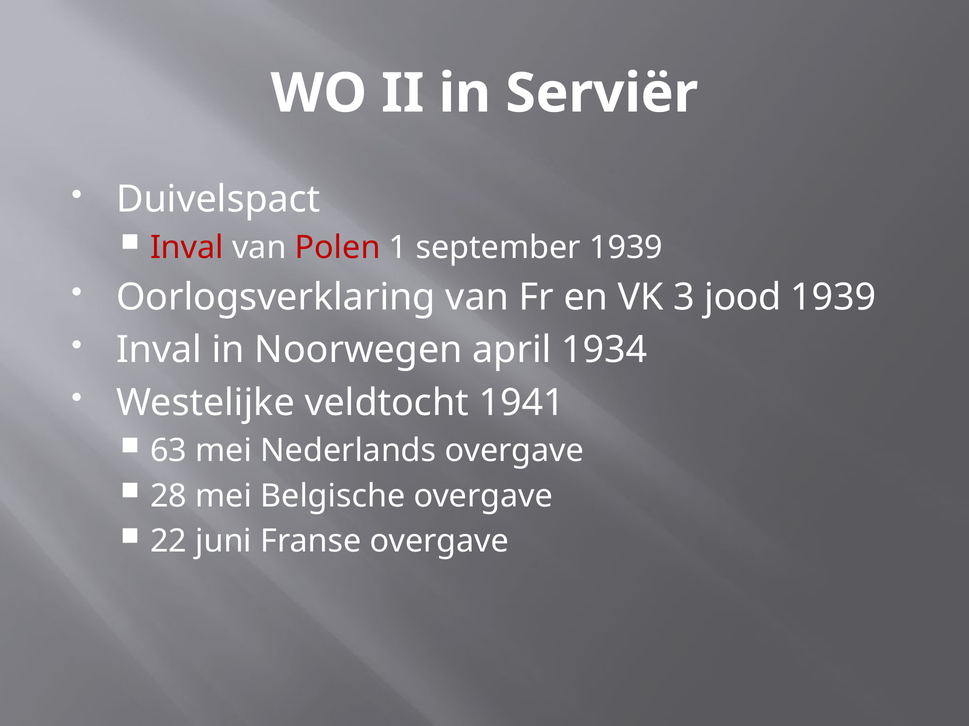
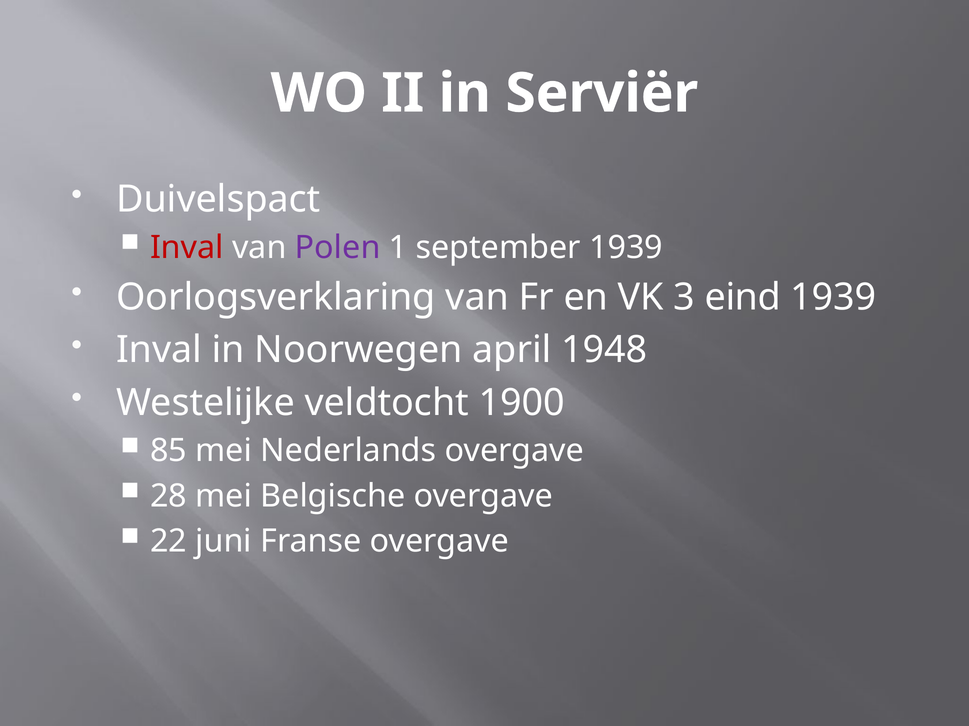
Polen colour: red -> purple
jood: jood -> eind
1934: 1934 -> 1948
1941: 1941 -> 1900
63: 63 -> 85
